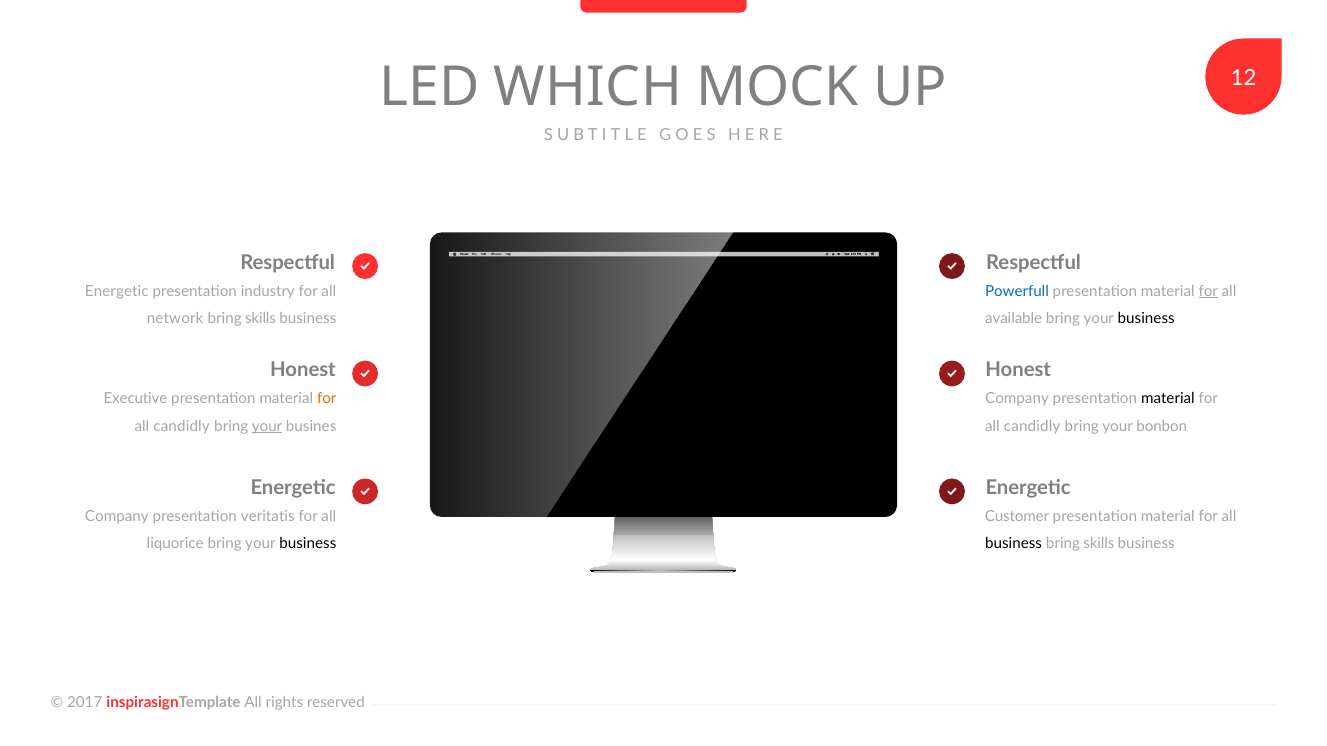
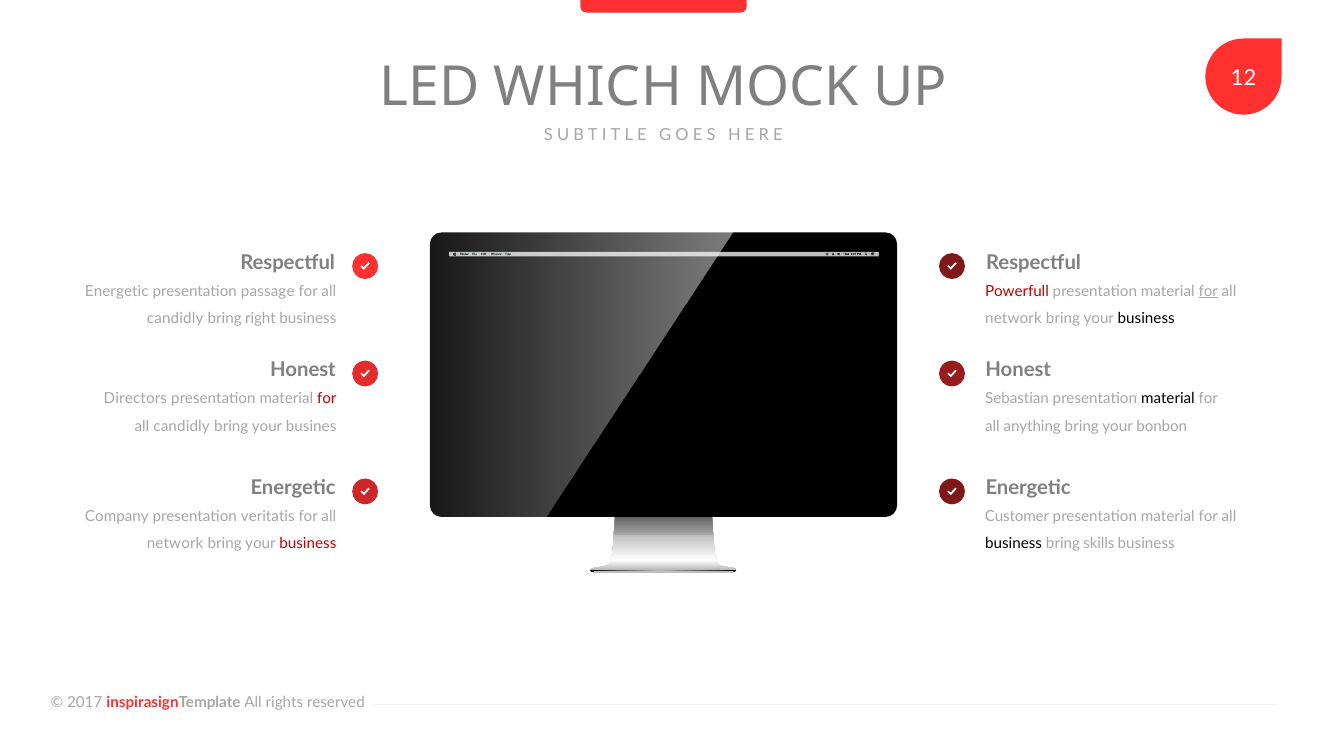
industry: industry -> passage
Powerfull colour: blue -> red
network at (175, 319): network -> candidly
skills at (261, 319): skills -> right
available at (1014, 319): available -> network
Executive: Executive -> Directors
for at (327, 399) colour: orange -> red
Company at (1017, 399): Company -> Sebastian
your at (267, 426) underline: present -> none
candidly at (1032, 426): candidly -> anything
liquorice at (175, 544): liquorice -> network
business at (308, 544) colour: black -> red
